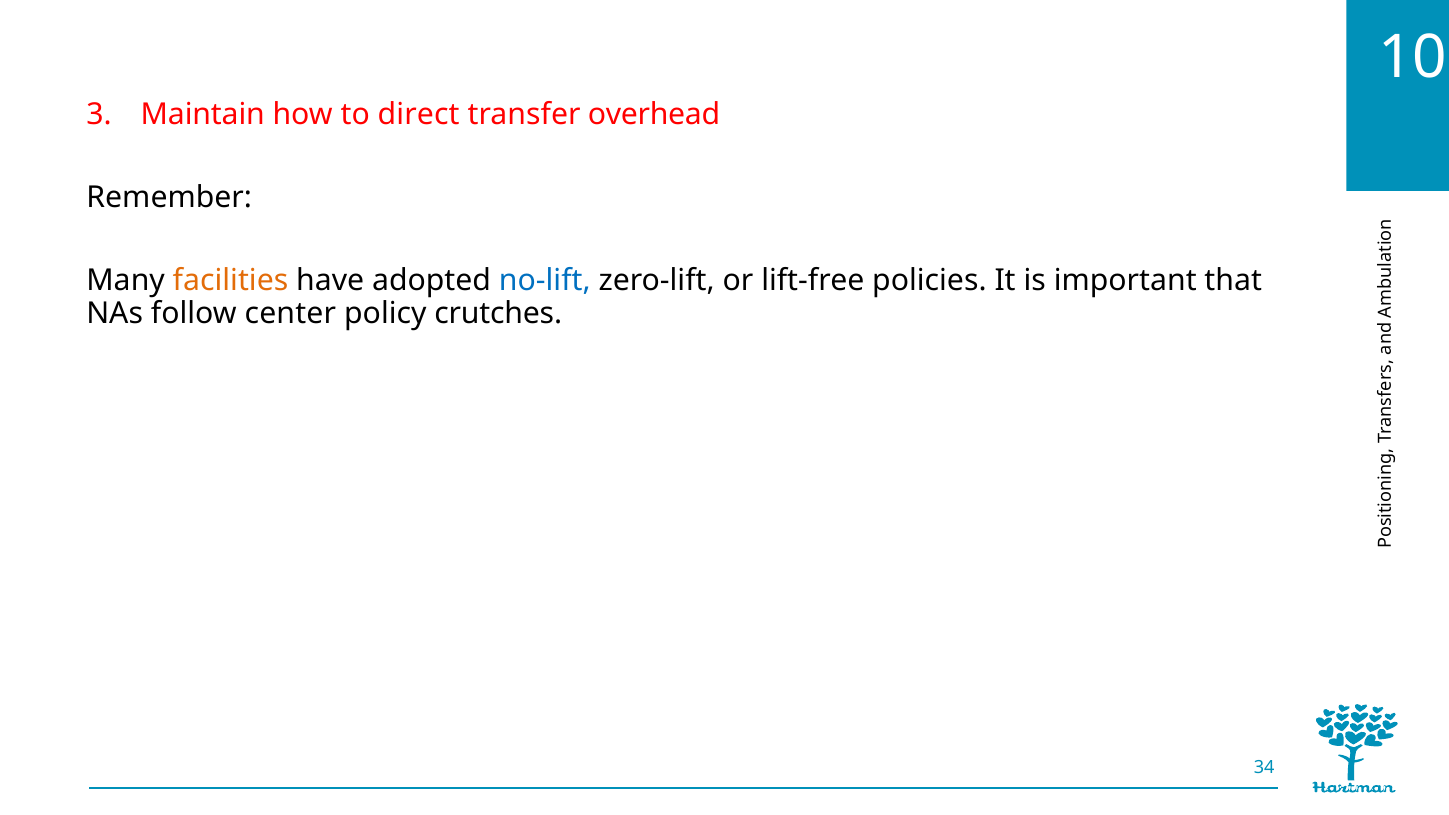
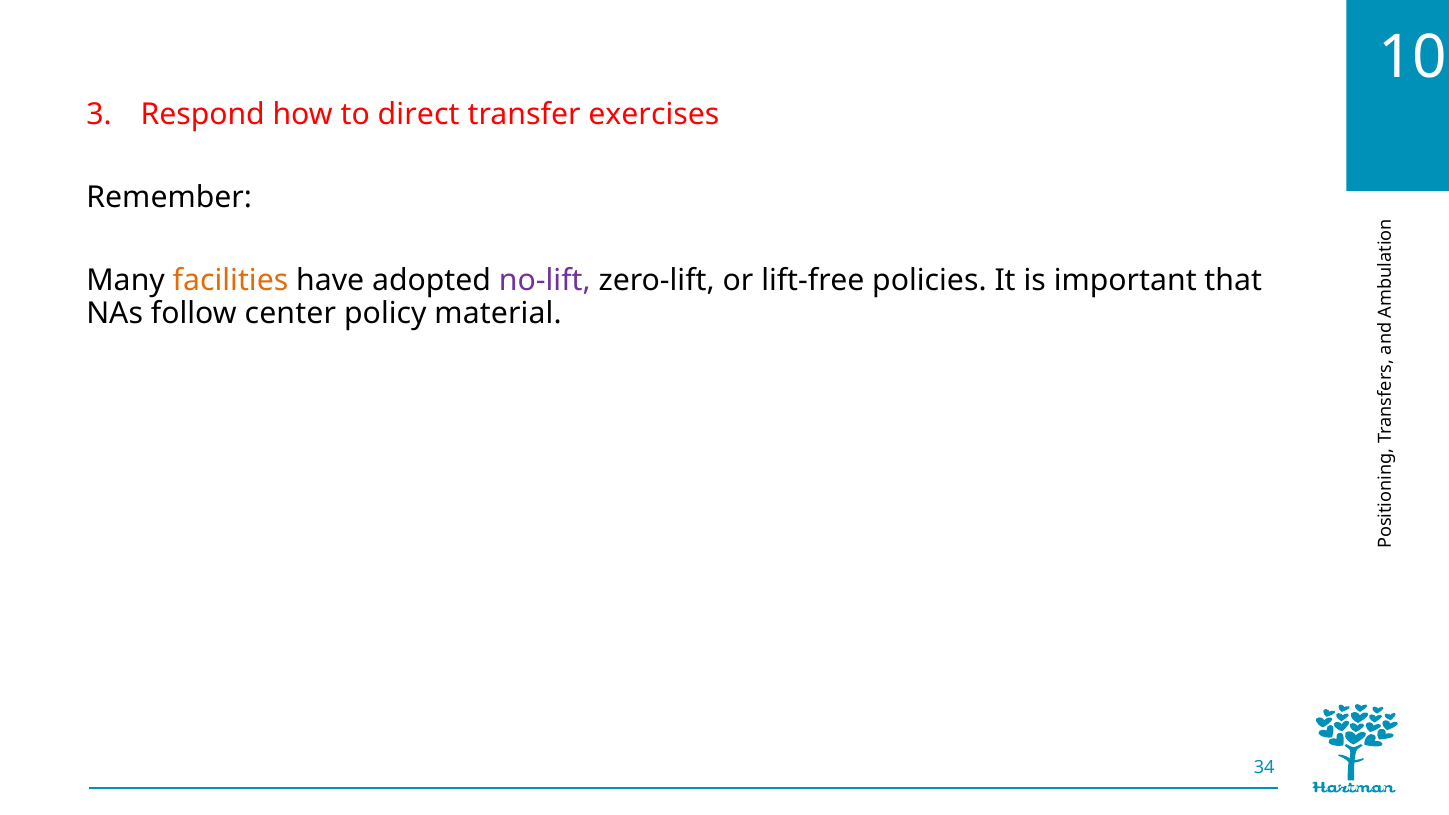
Maintain: Maintain -> Respond
overhead: overhead -> exercises
no-lift colour: blue -> purple
crutches: crutches -> material
